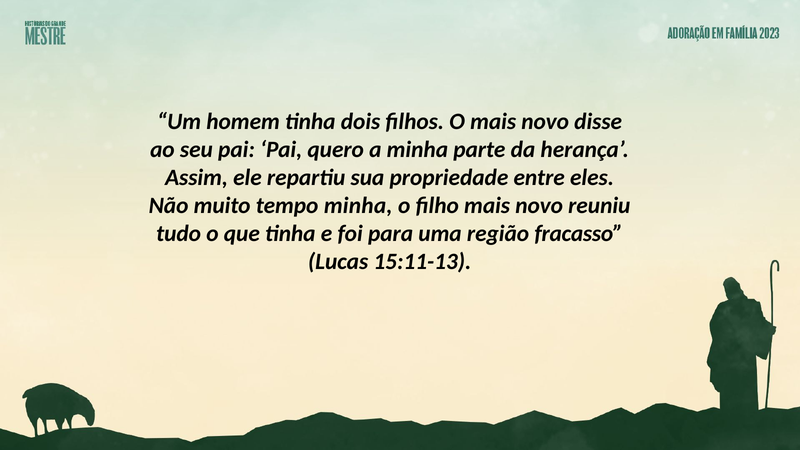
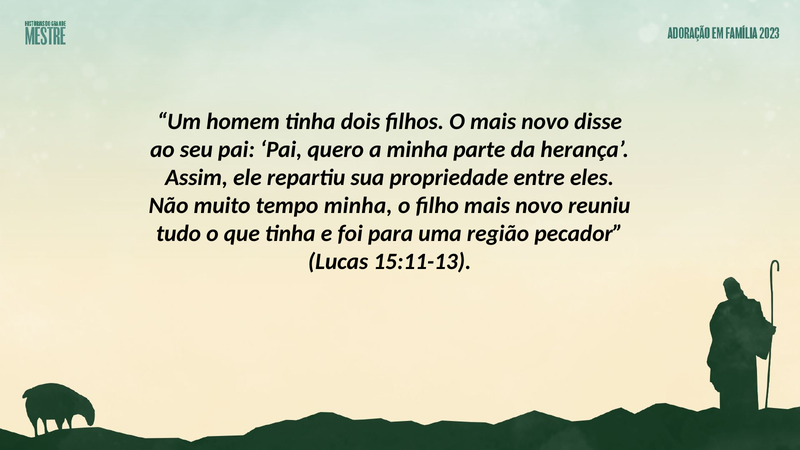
fracasso: fracasso -> pecador
